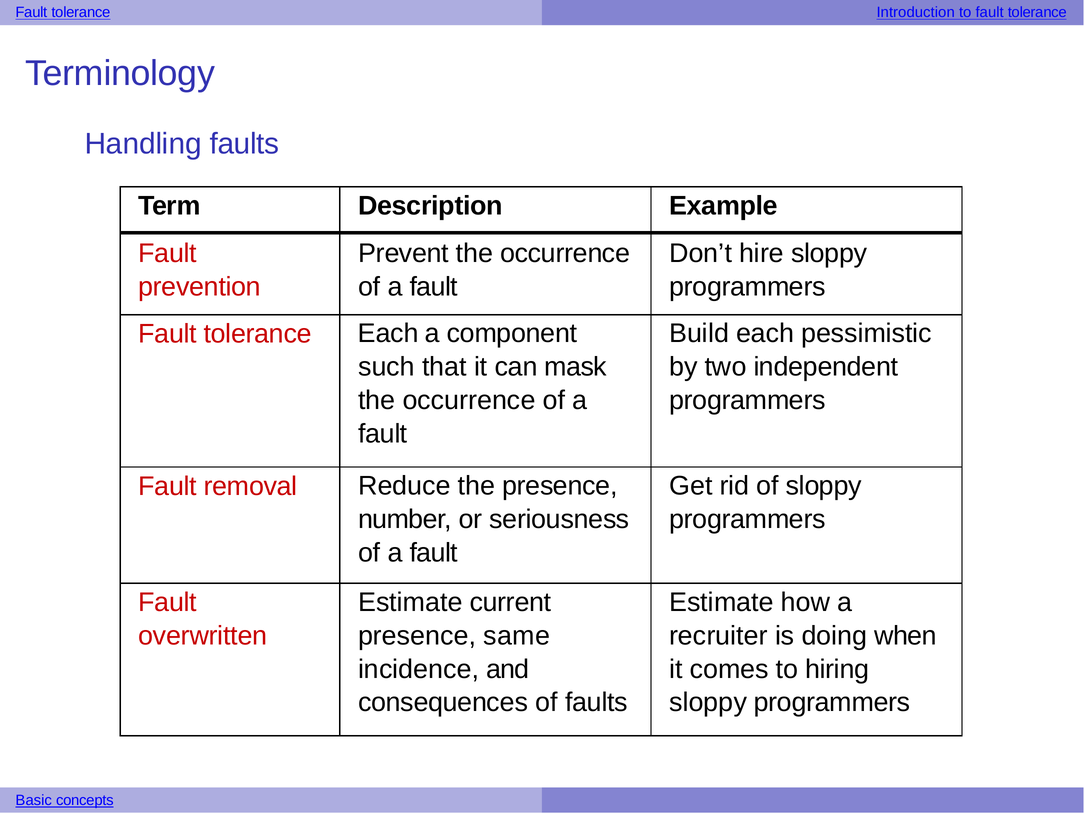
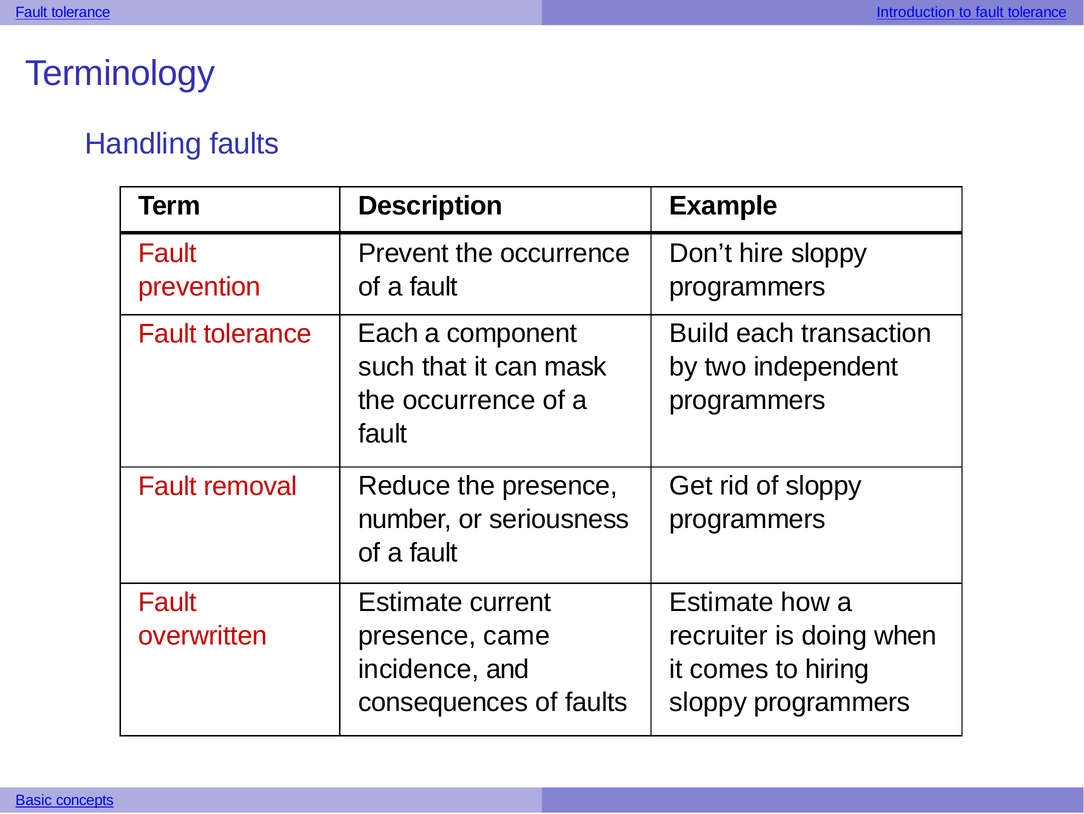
pessimistic: pessimistic -> transaction
same: same -> came
